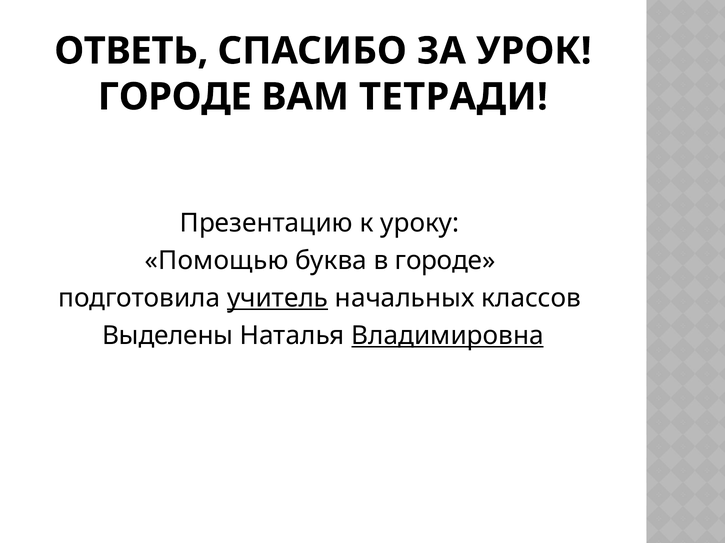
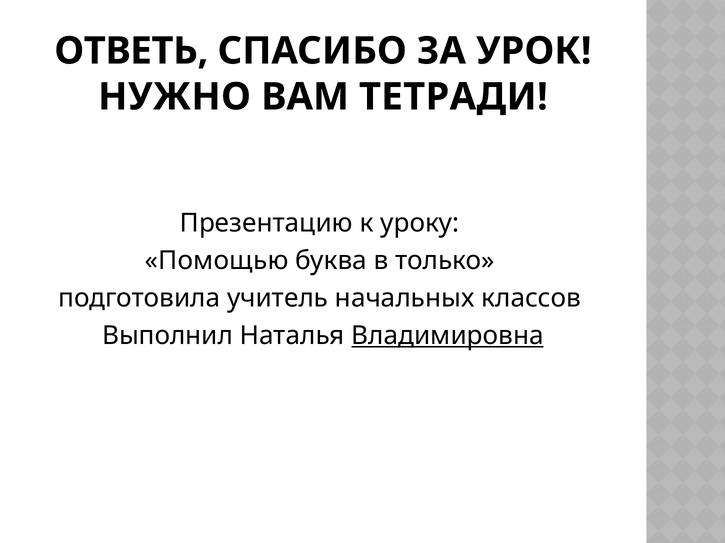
ГОРОДЕ at (175, 97): ГОРОДЕ -> НУЖНО
в городе: городе -> только
учитель underline: present -> none
Выделены: Выделены -> Выполнил
